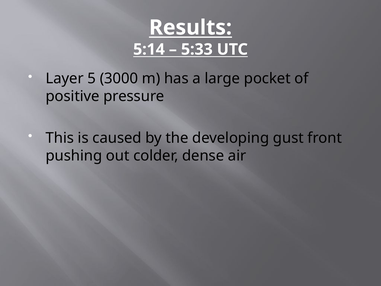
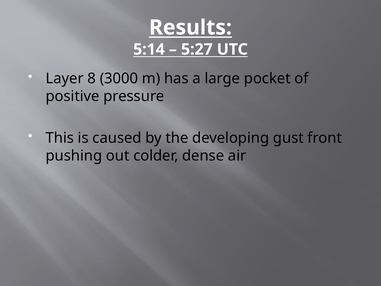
5:33: 5:33 -> 5:27
5: 5 -> 8
